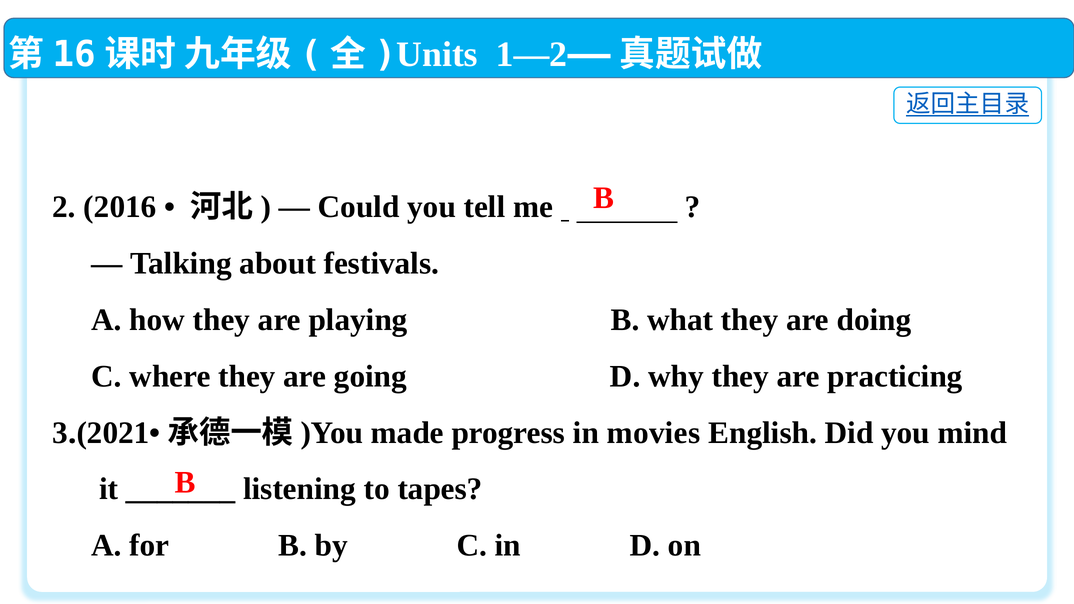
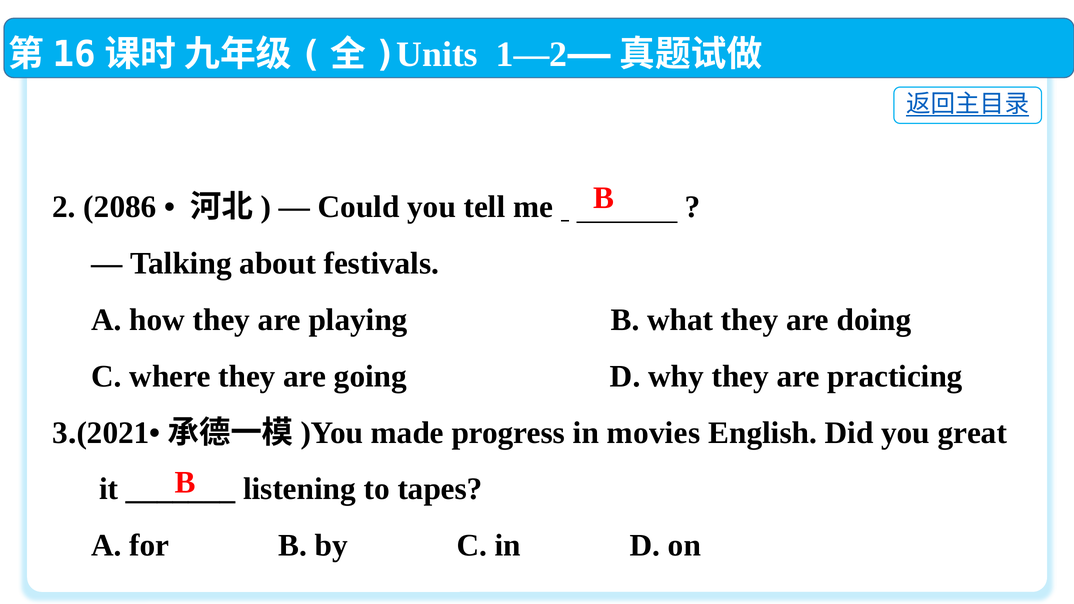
2016: 2016 -> 2086
mind: mind -> great
